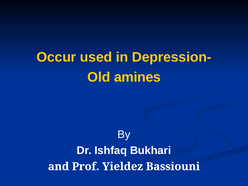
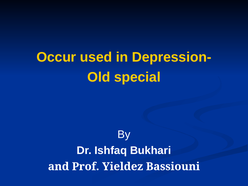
amines: amines -> special
